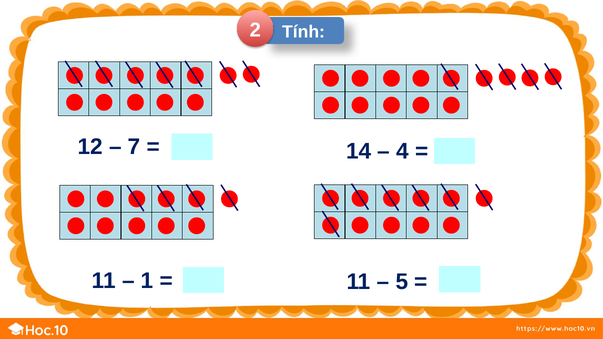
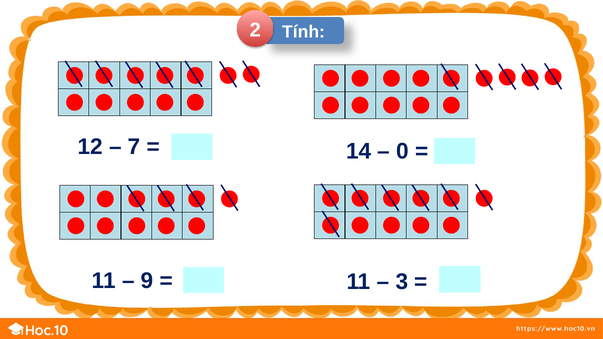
4: 4 -> 0
1: 1 -> 9
5: 5 -> 3
